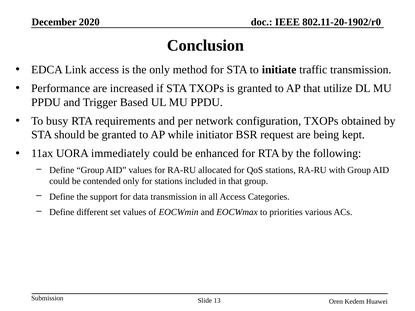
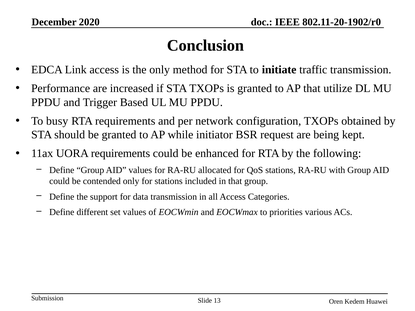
UORA immediately: immediately -> requirements
